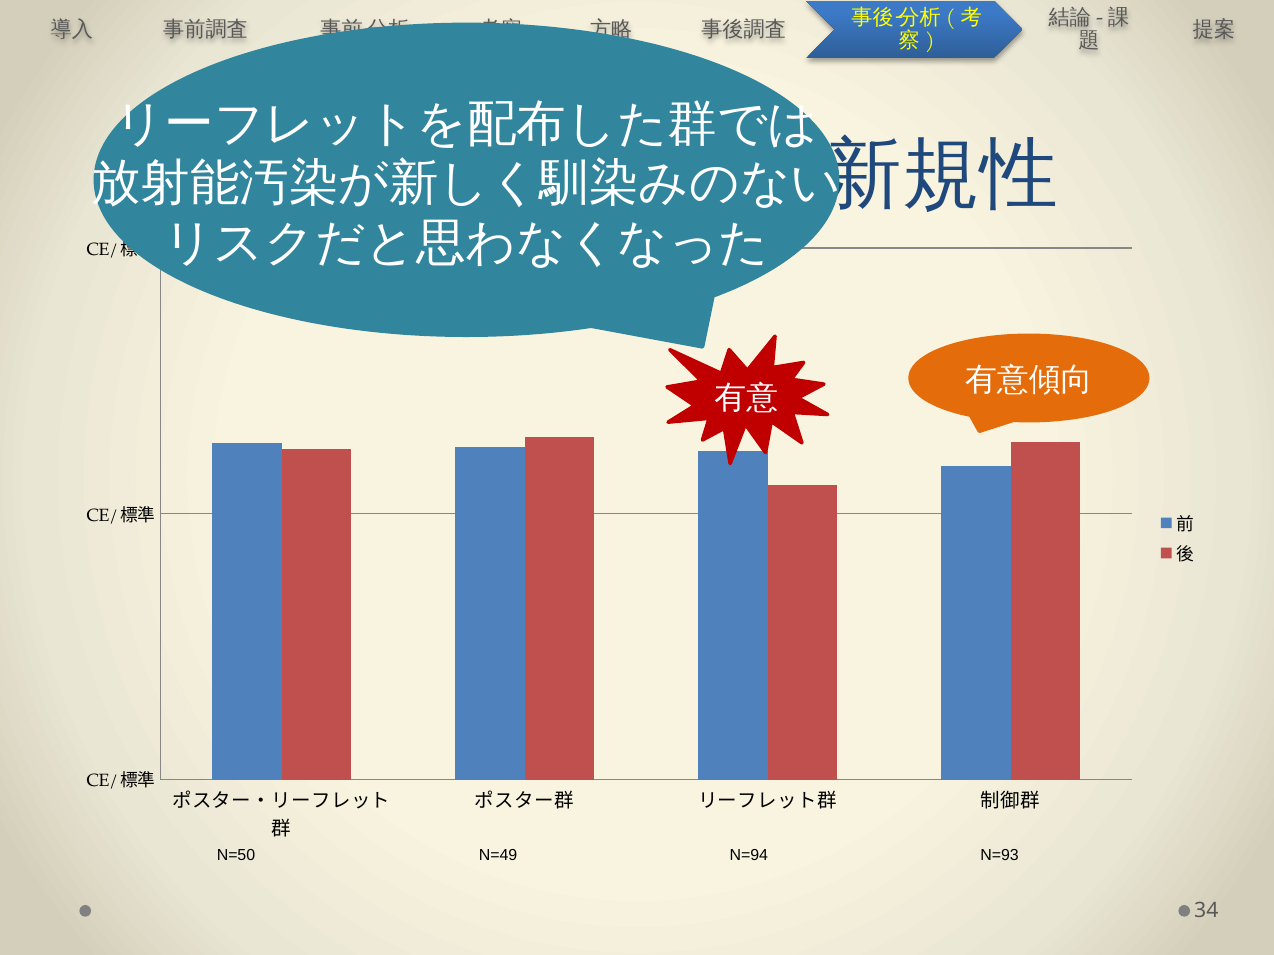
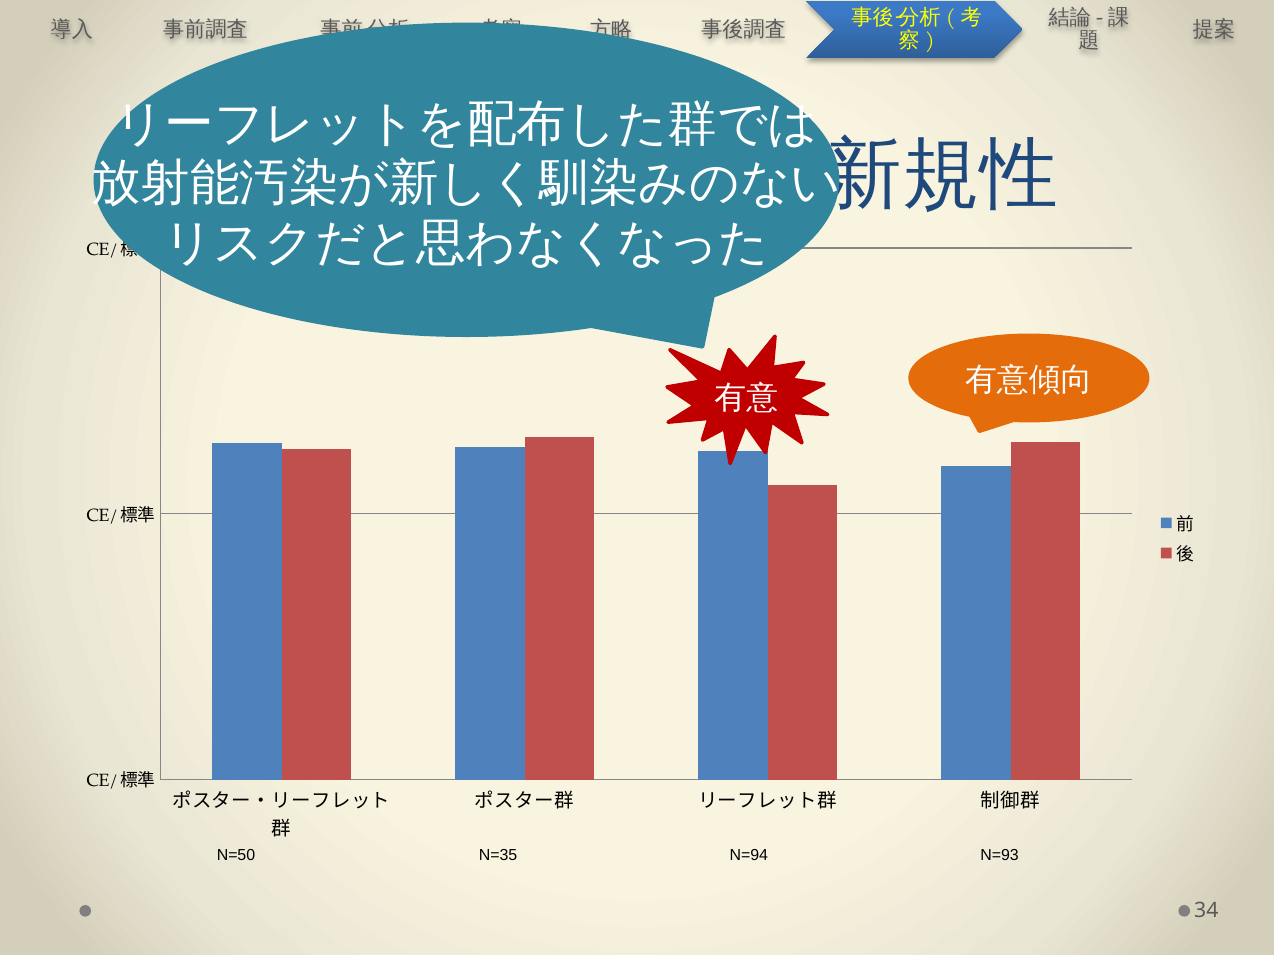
N=49: N=49 -> N=35
